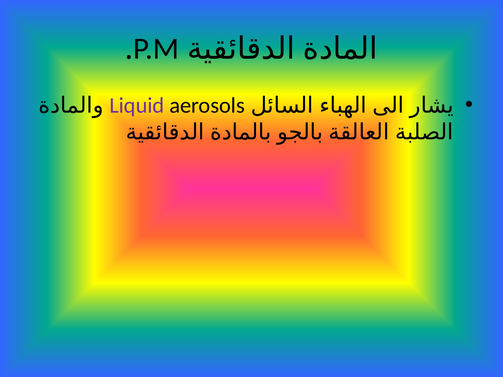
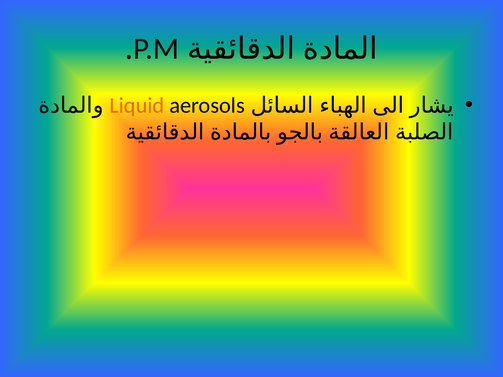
Liquid colour: purple -> orange
